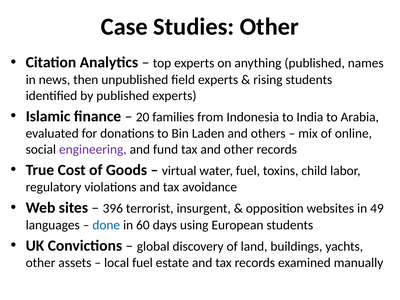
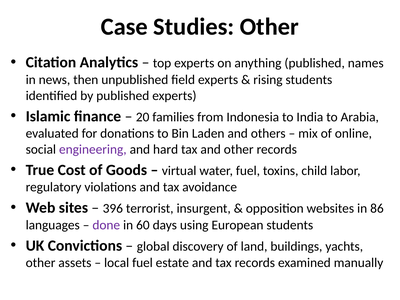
fund: fund -> hard
49: 49 -> 86
done colour: blue -> purple
